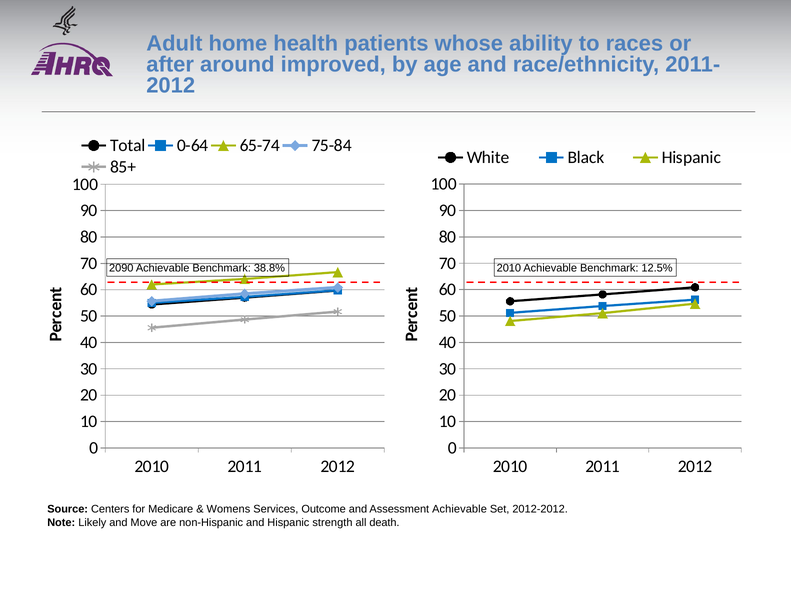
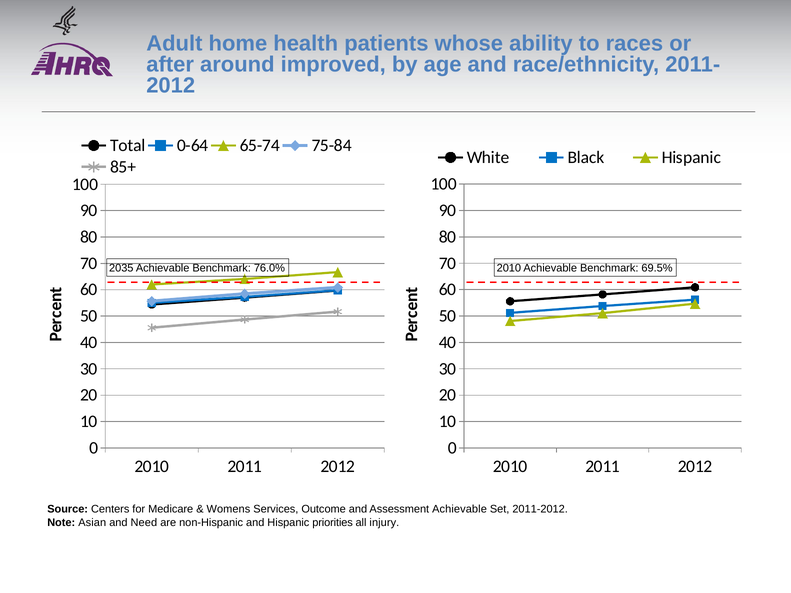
2090: 2090 -> 2035
38.8%: 38.8% -> 76.0%
12.5%: 12.5% -> 69.5%
2012-2012: 2012-2012 -> 2011-2012
Likely: Likely -> Asian
Move: Move -> Need
strength: strength -> priorities
death: death -> injury
